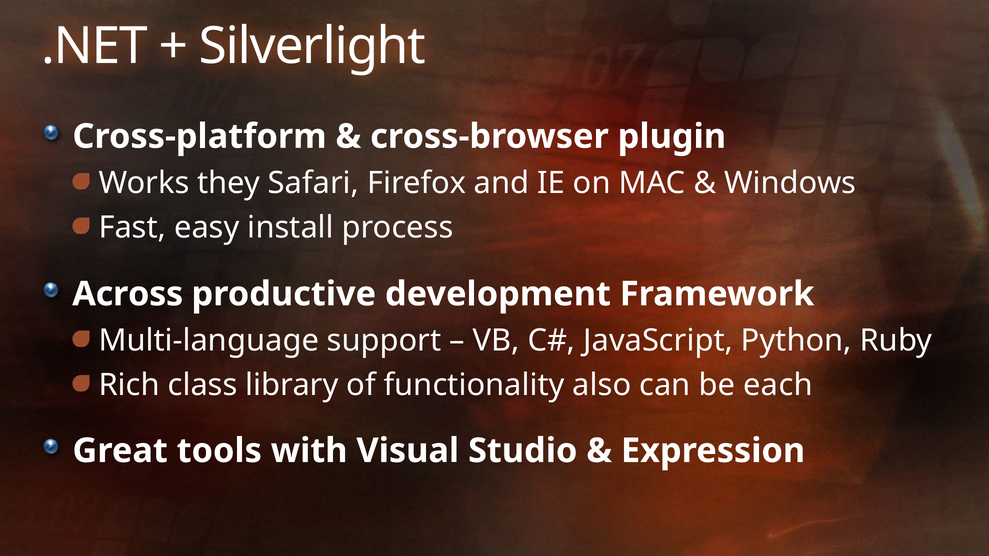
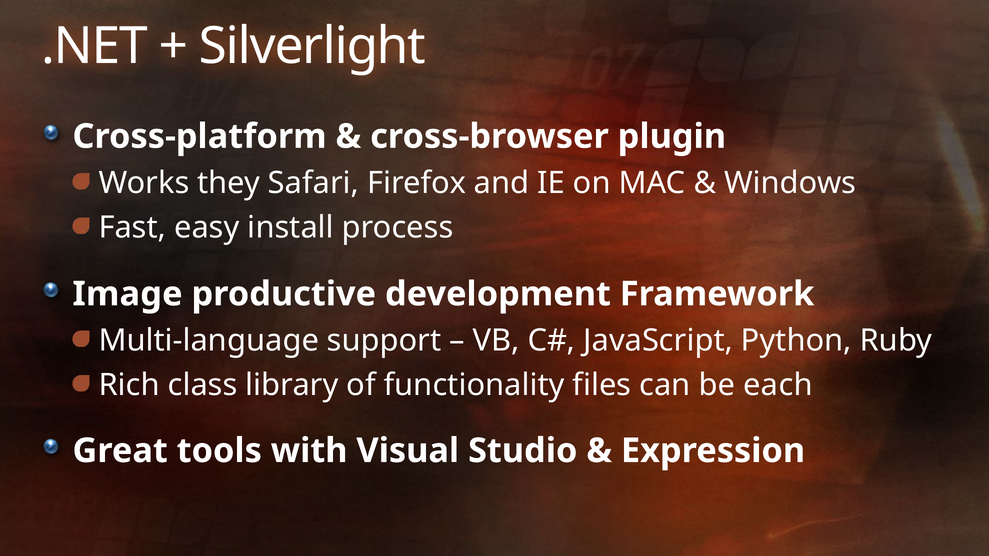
Across: Across -> Image
also: also -> files
